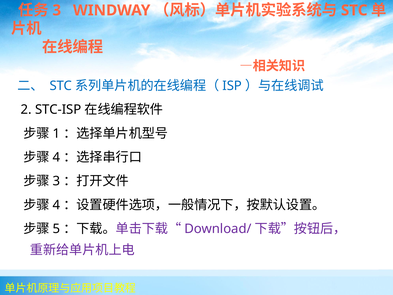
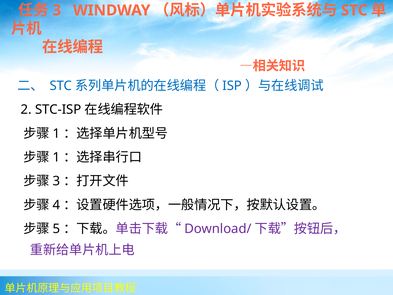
4 at (56, 157): 4 -> 1
